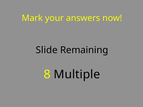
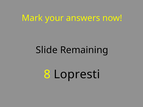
Multiple: Multiple -> Lopresti
